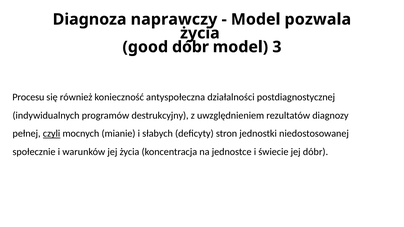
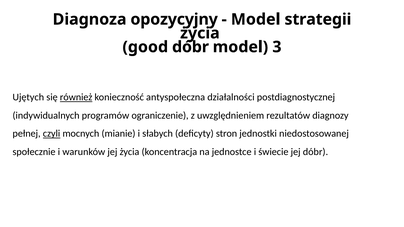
naprawczy: naprawczy -> opozycyjny
pozwala: pozwala -> strategii
Procesu: Procesu -> Ujętych
również underline: none -> present
destrukcyjny: destrukcyjny -> ograniczenie
